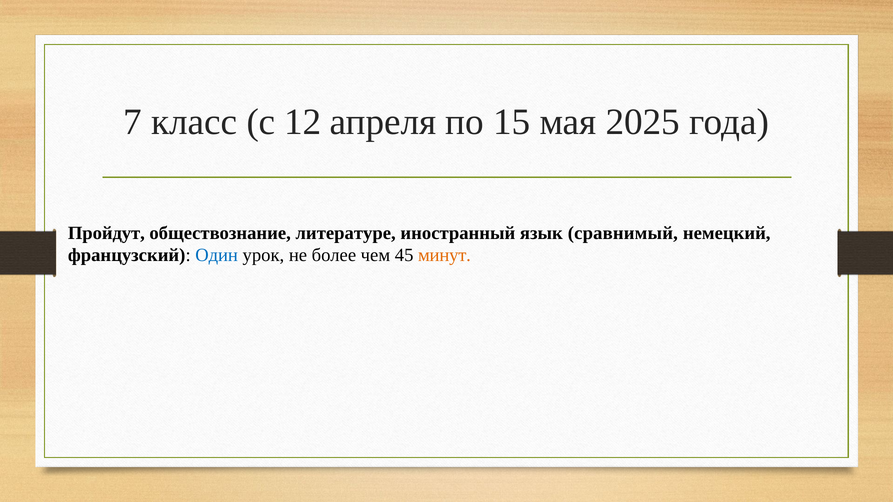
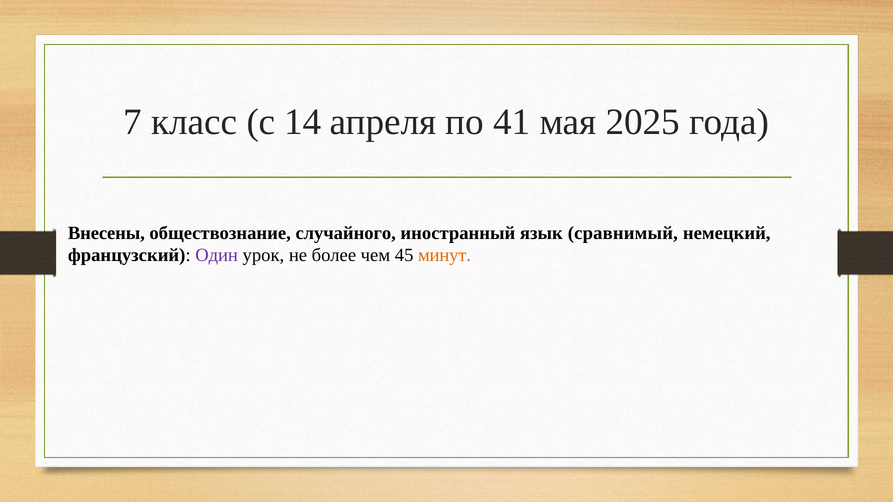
12: 12 -> 14
15: 15 -> 41
Пройдут: Пройдут -> Внесены
литературе: литературе -> случайного
Один colour: blue -> purple
